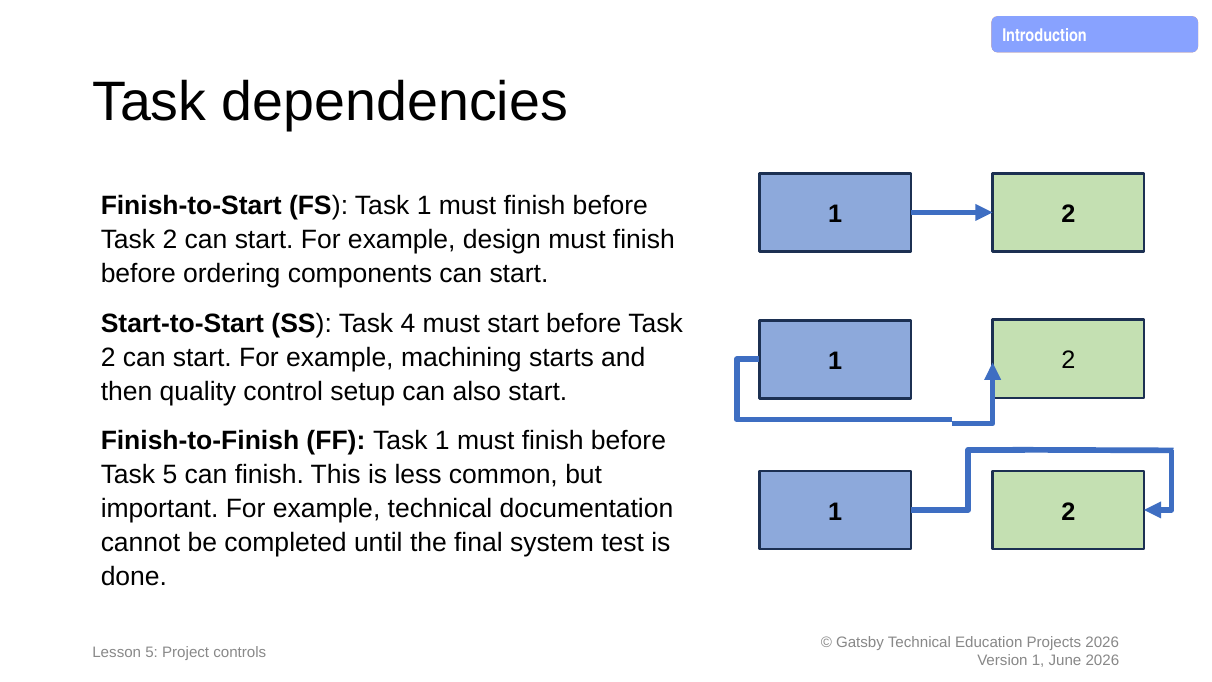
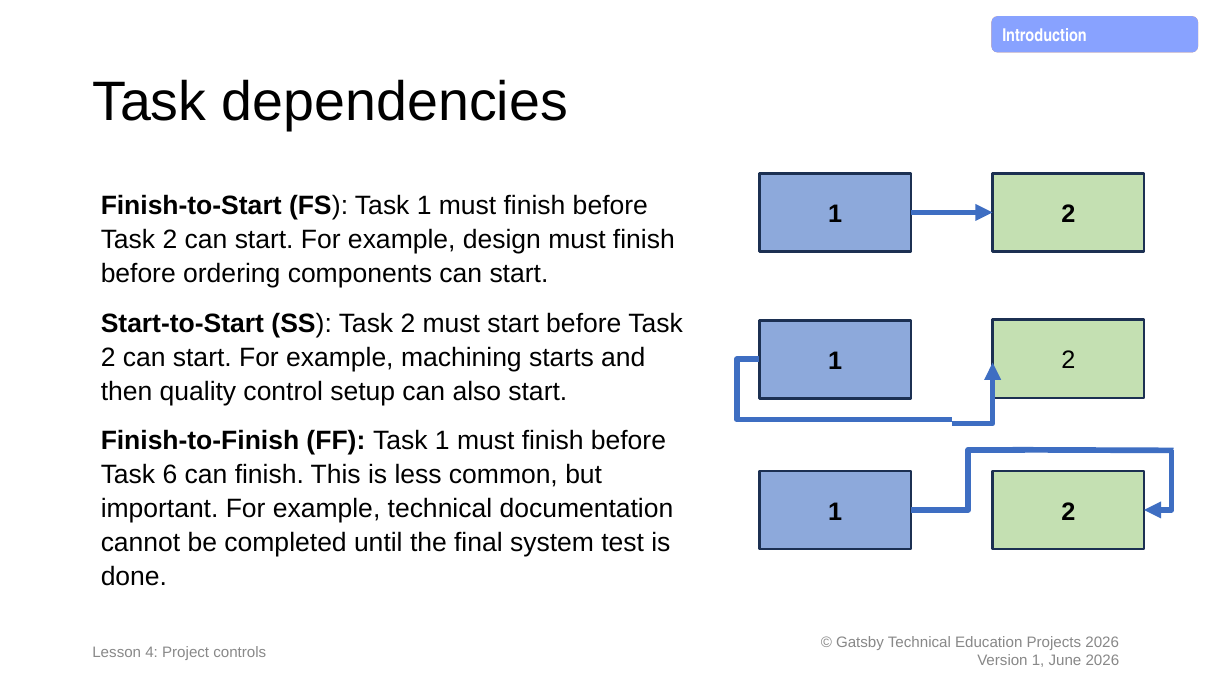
SS Task 4: 4 -> 2
Task 5: 5 -> 6
Lesson 5: 5 -> 4
